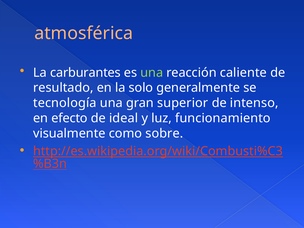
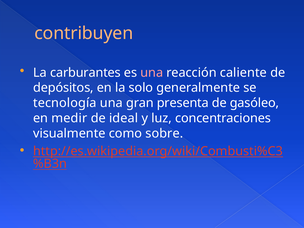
atmosférica: atmosférica -> contribuyen
una at (152, 73) colour: light green -> pink
resultado: resultado -> depósitos
superior: superior -> presenta
intenso: intenso -> gasóleo
efecto: efecto -> medir
funcionamiento: funcionamiento -> concentraciones
